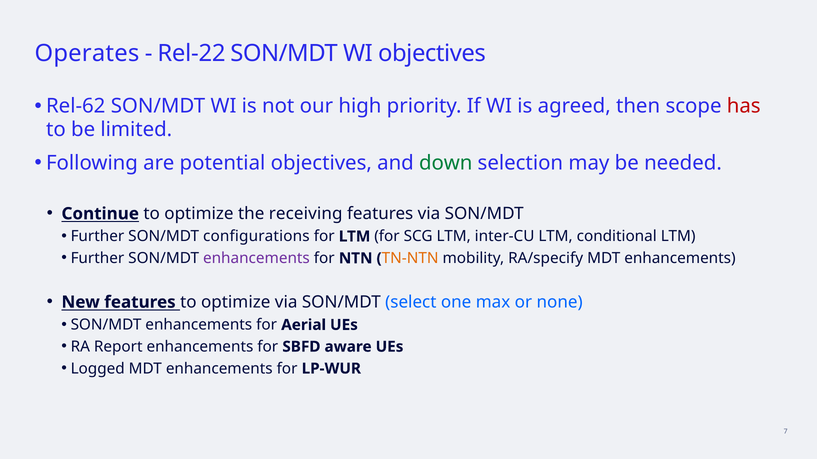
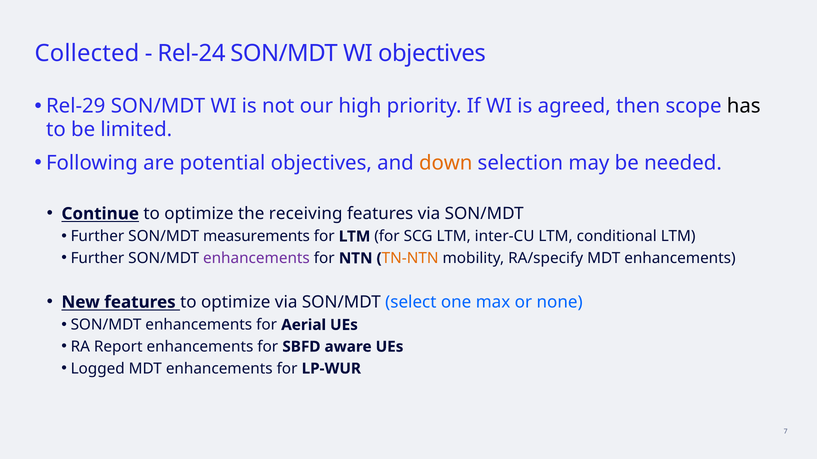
Operates: Operates -> Collected
Rel-22: Rel-22 -> Rel-24
Rel-62: Rel-62 -> Rel-29
has colour: red -> black
down colour: green -> orange
configurations: configurations -> measurements
